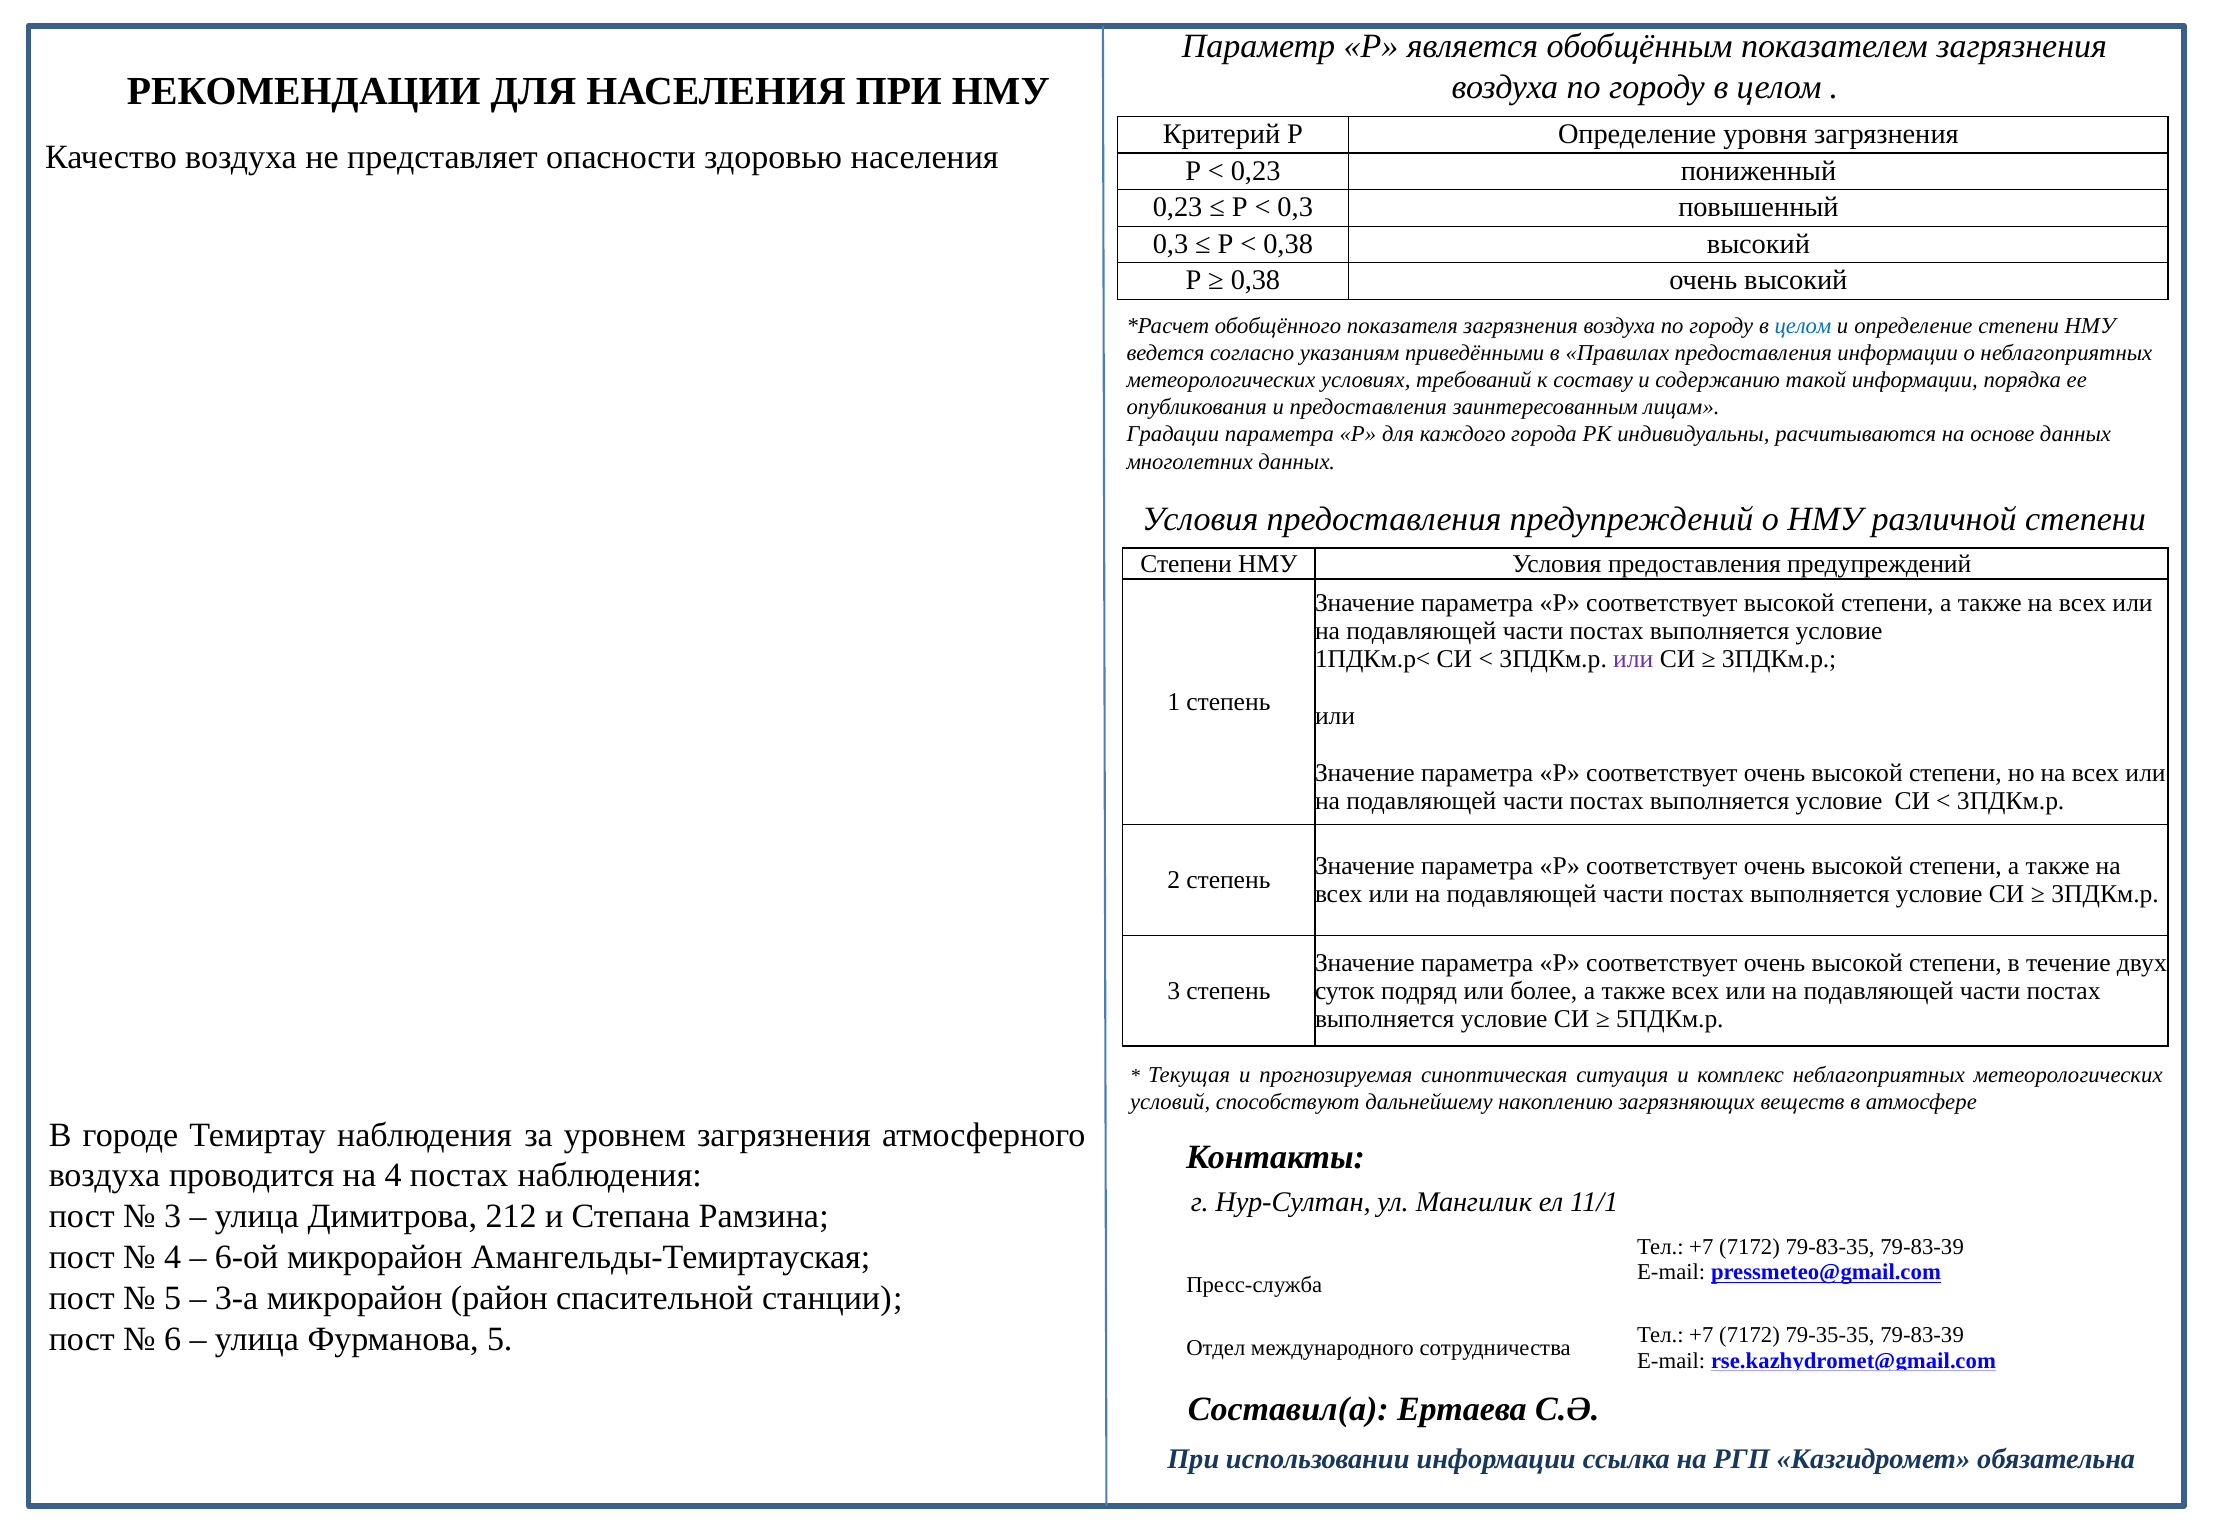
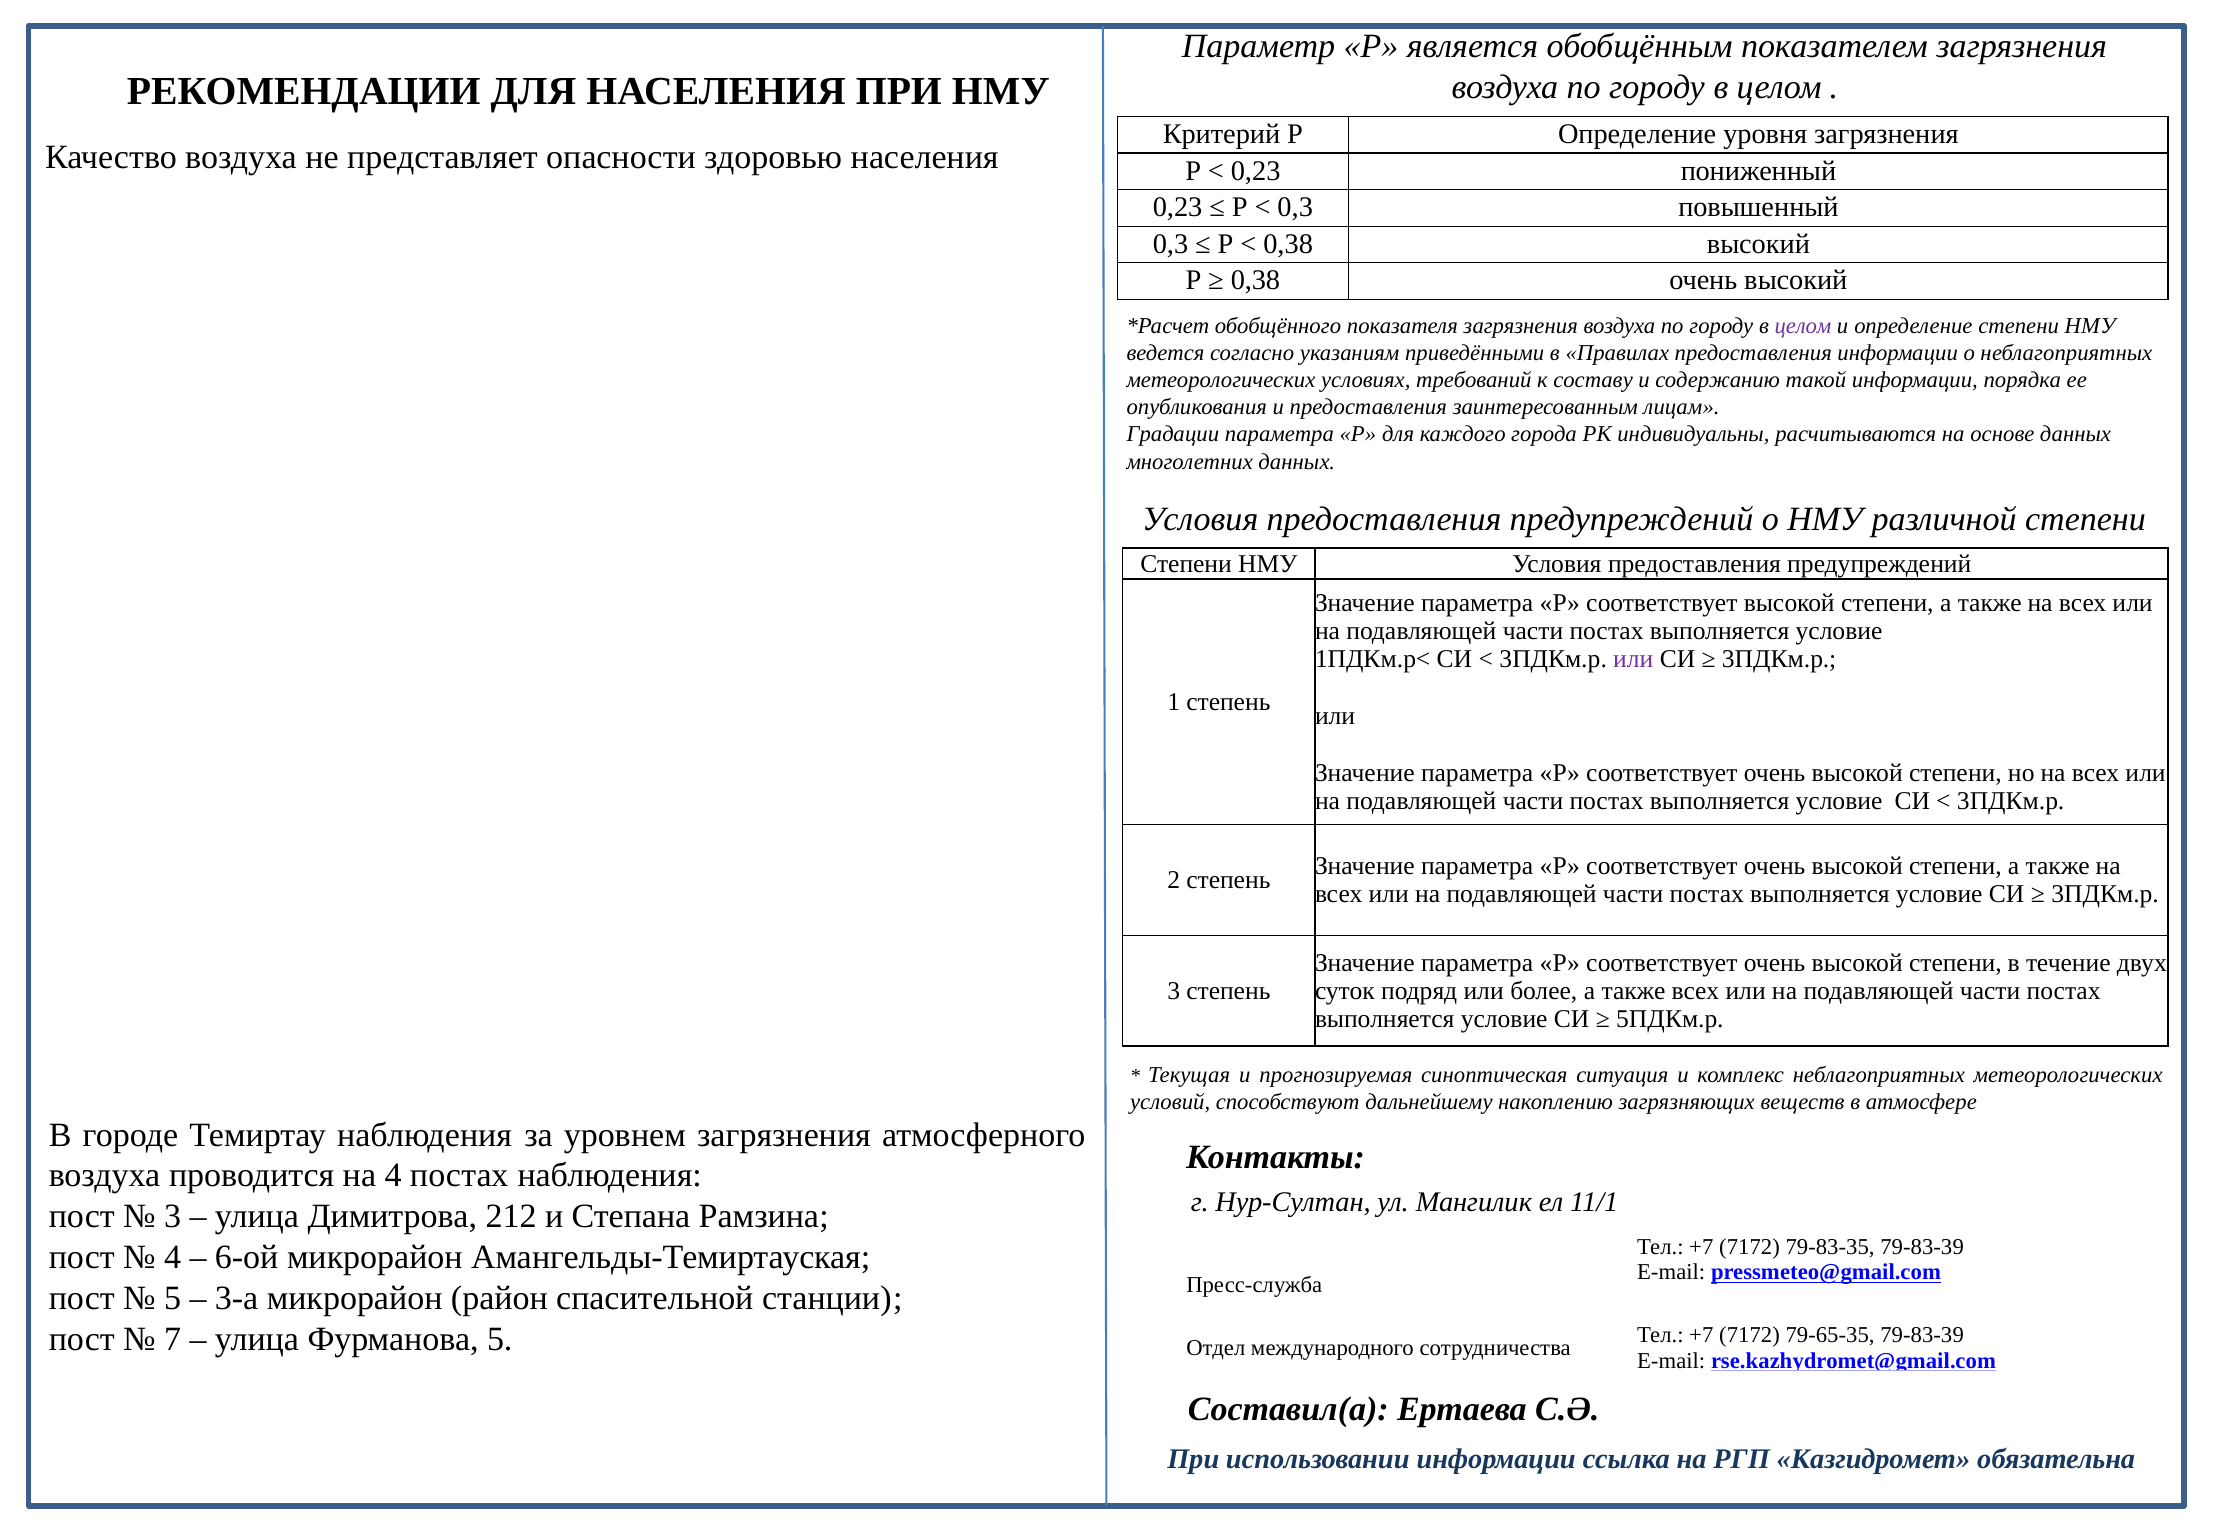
целом at (1803, 326) colour: blue -> purple
6: 6 -> 7
79-35-35: 79-35-35 -> 79-65-35
